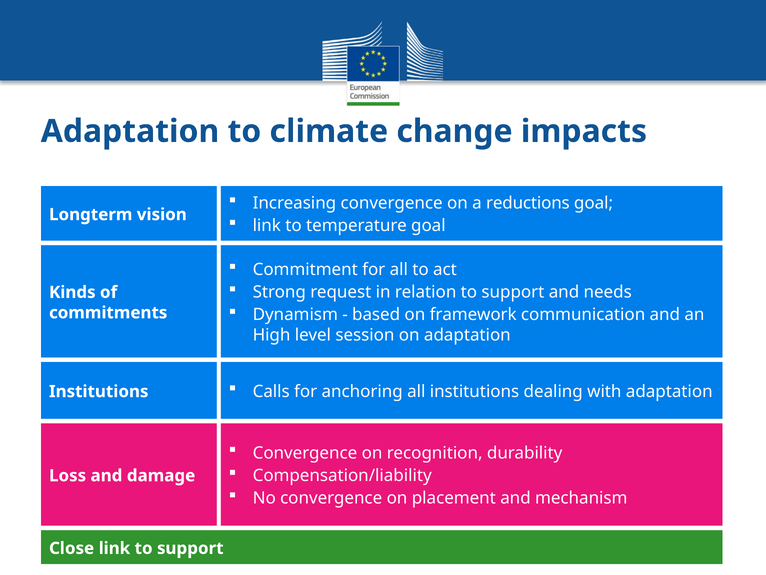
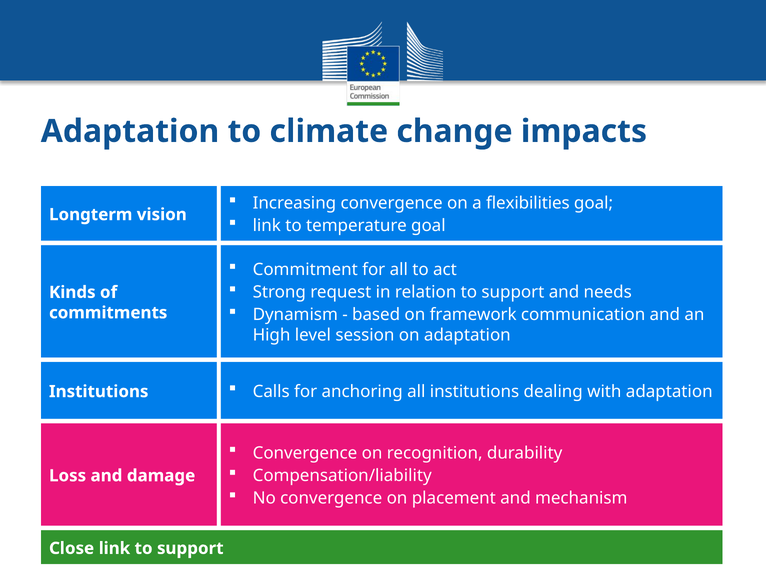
reductions: reductions -> flexibilities
